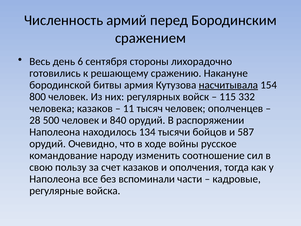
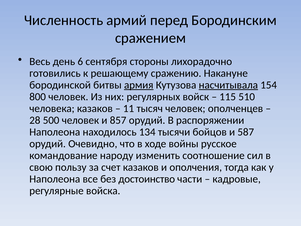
армия underline: none -> present
332: 332 -> 510
840: 840 -> 857
вспоминали: вспоминали -> достоинство
